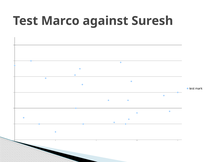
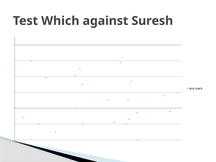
Marco: Marco -> Which
